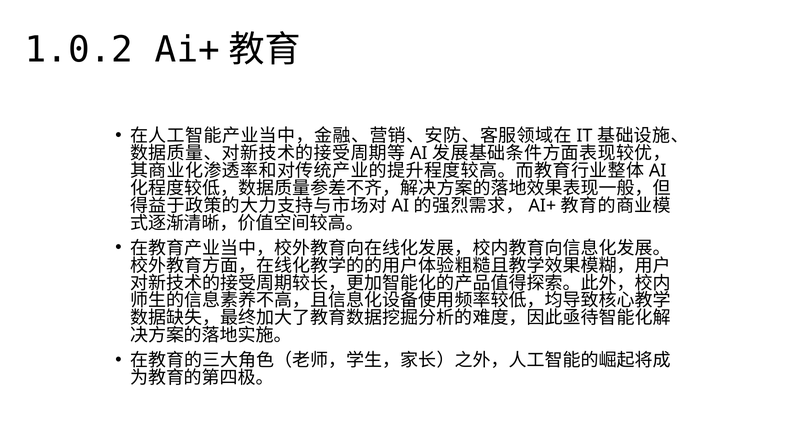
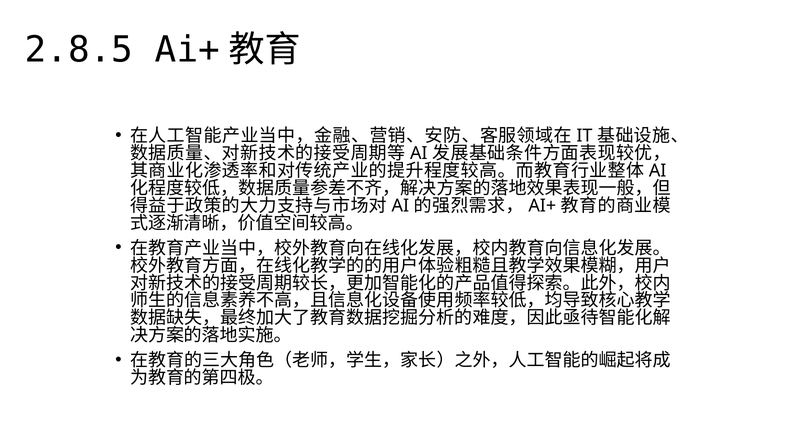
1.0.2: 1.0.2 -> 2.8.5
